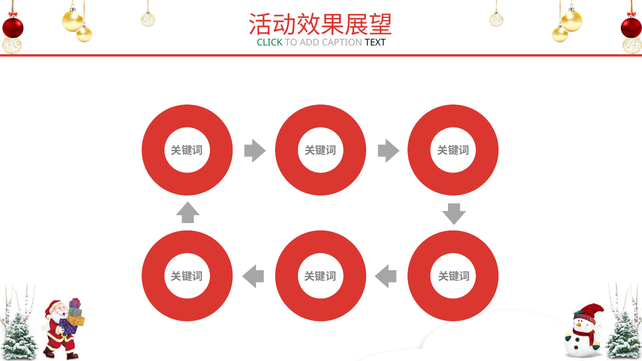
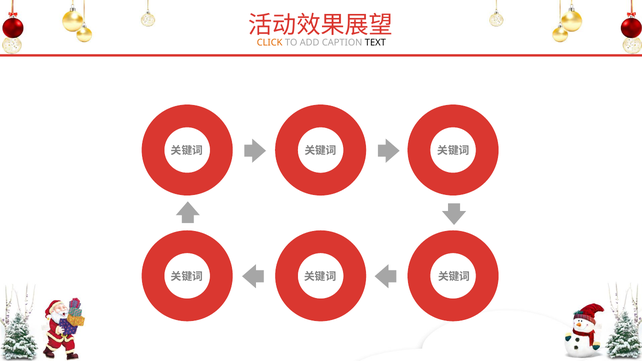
CLICK colour: green -> orange
